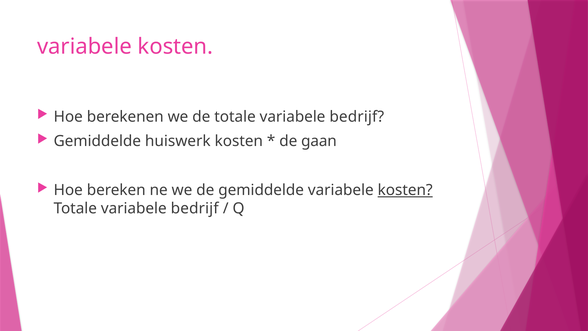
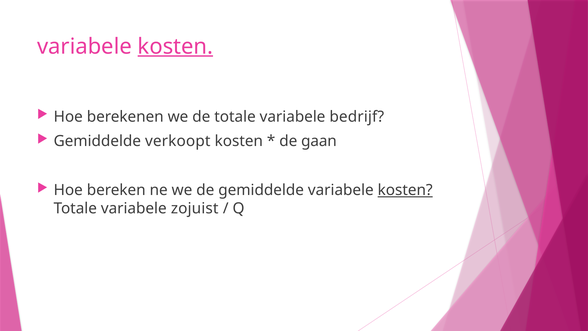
kosten at (175, 46) underline: none -> present
huiswerk: huiswerk -> verkoopt
bedrijf at (195, 208): bedrijf -> zojuist
